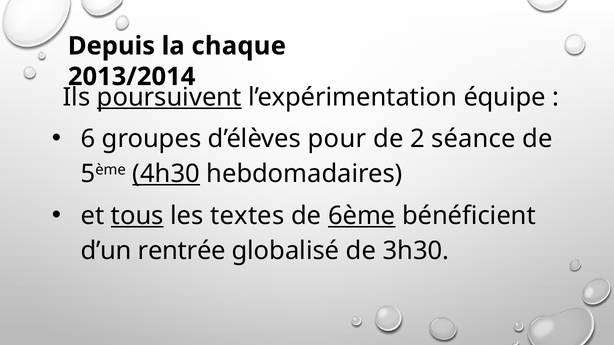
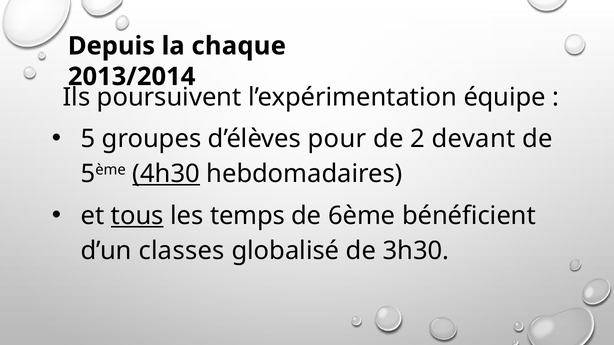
poursuivent underline: present -> none
6: 6 -> 5
séance: séance -> devant
textes: textes -> temps
6ème underline: present -> none
rentrée: rentrée -> classes
